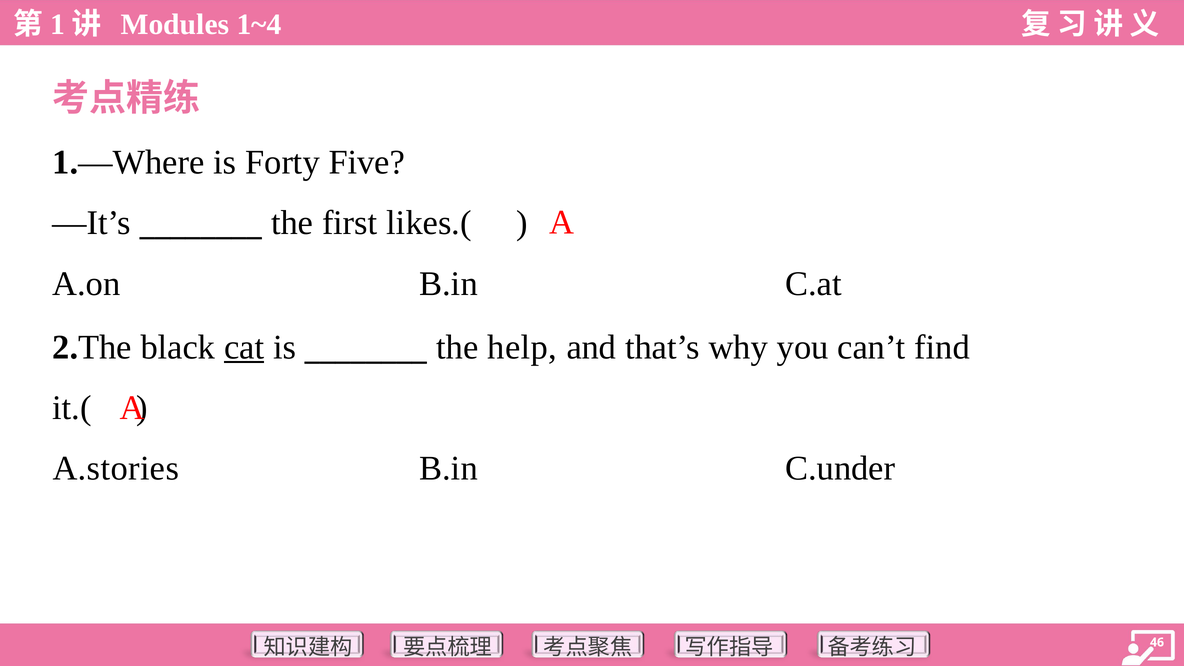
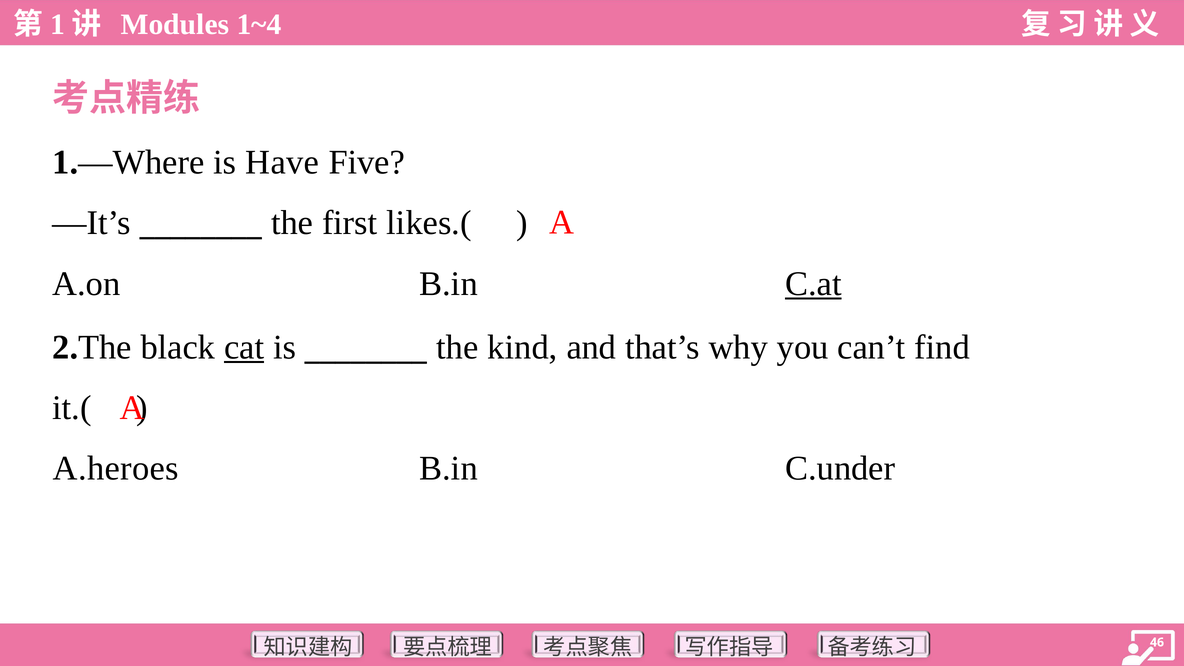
Forty: Forty -> Have
C.at underline: none -> present
help: help -> kind
A.stories: A.stories -> A.heroes
